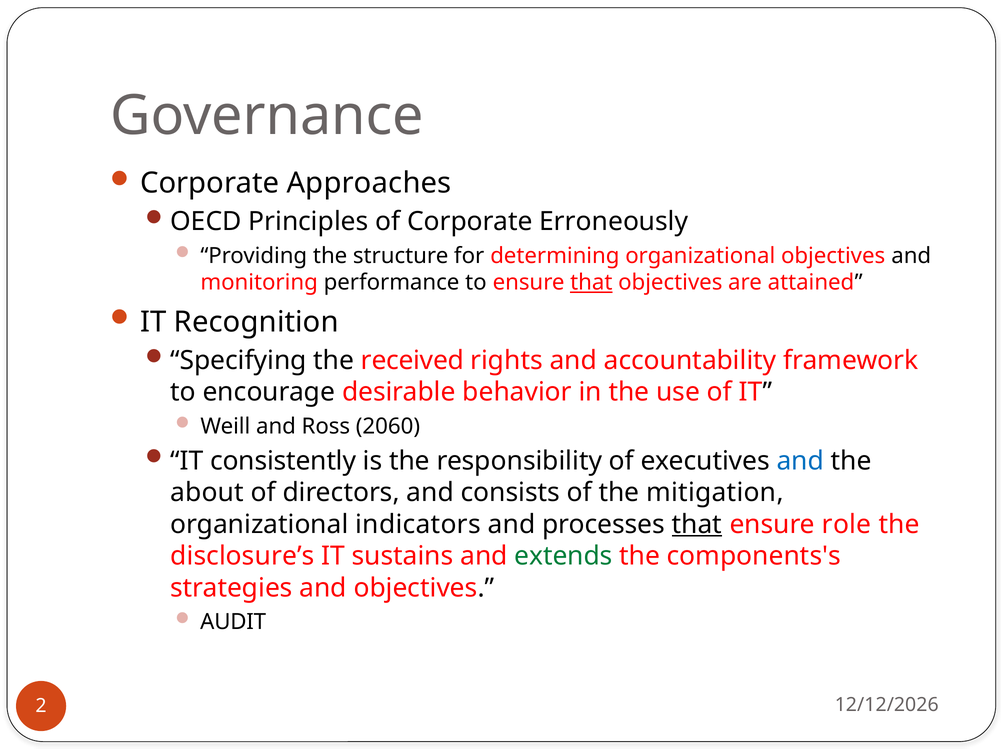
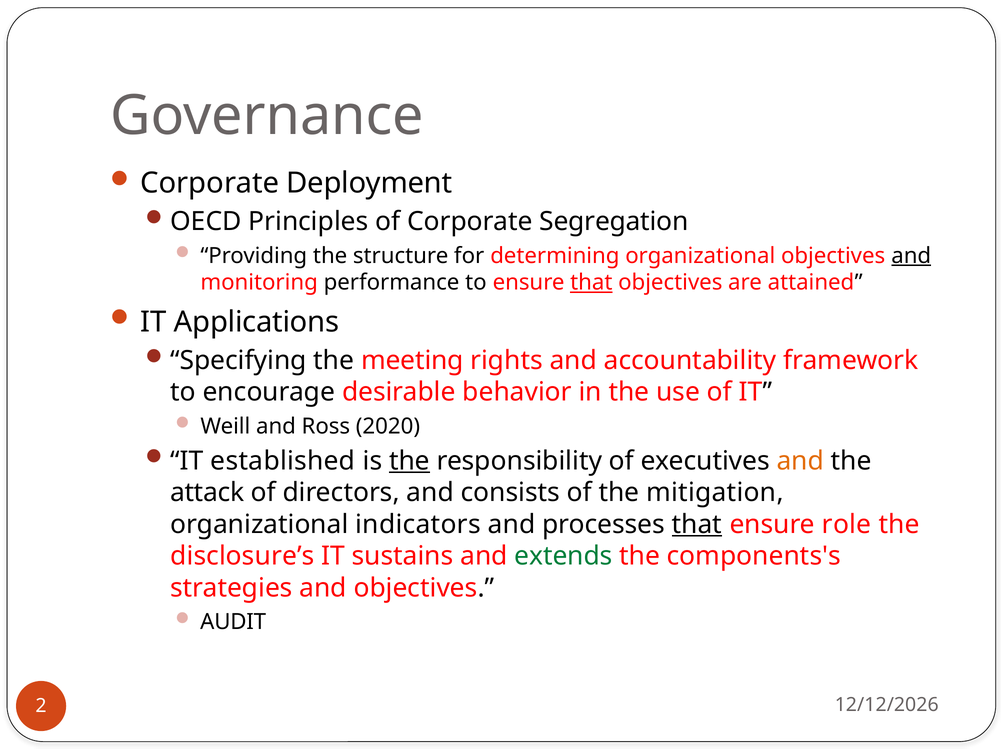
Approaches: Approaches -> Deployment
Erroneously: Erroneously -> Segregation
and at (911, 256) underline: none -> present
Recognition: Recognition -> Applications
received: received -> meeting
2060: 2060 -> 2020
consistently: consistently -> established
the at (409, 461) underline: none -> present
and at (800, 461) colour: blue -> orange
about: about -> attack
